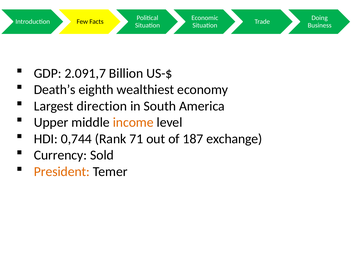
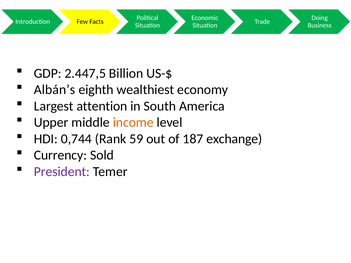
2.091,7: 2.091,7 -> 2.447,5
Death’s: Death’s -> Albán’s
direction: direction -> attention
71: 71 -> 59
President colour: orange -> purple
